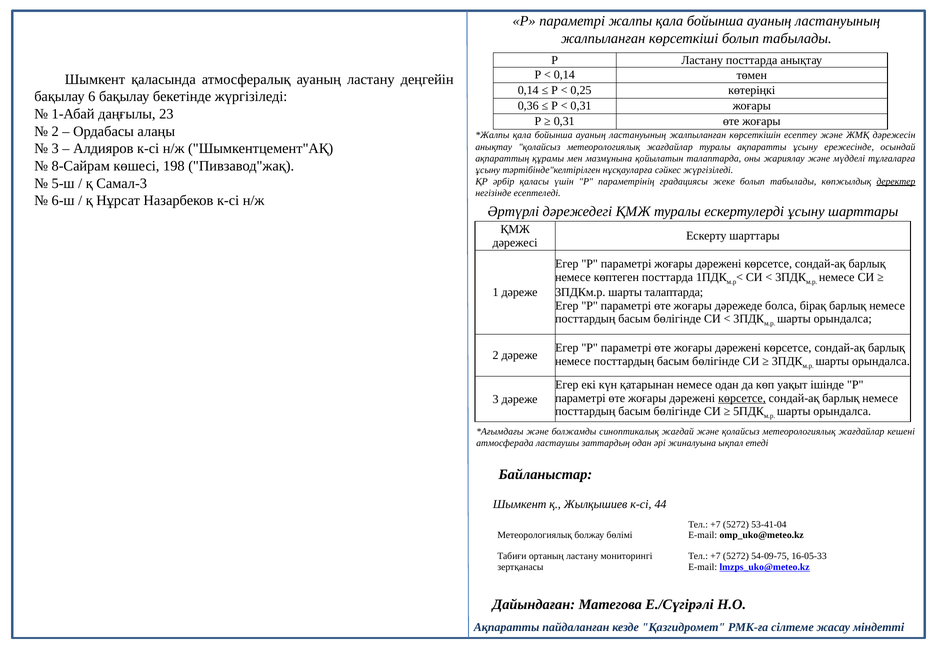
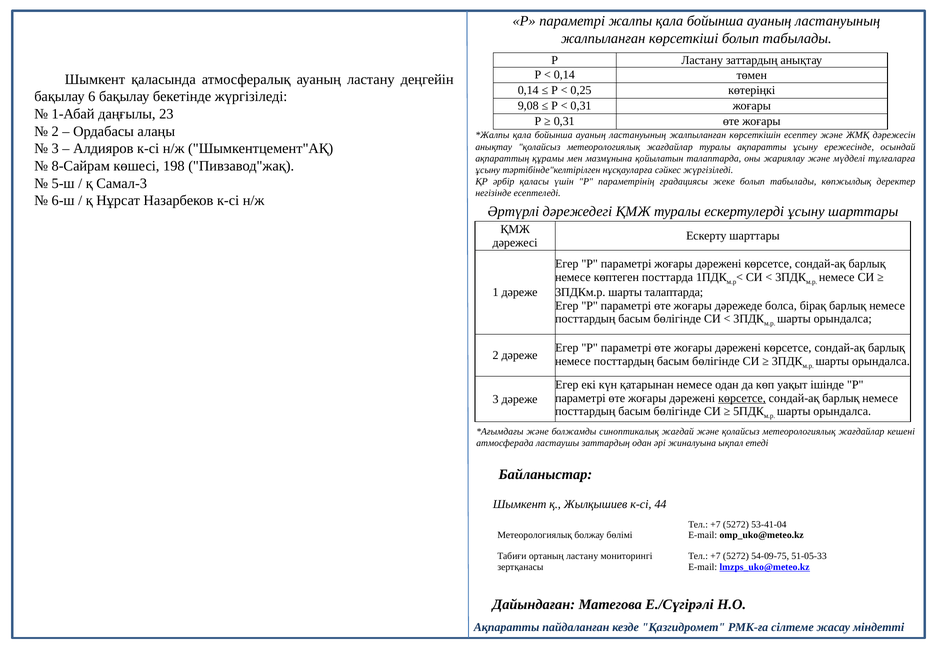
Ластану посттарда: посттарда -> заттардың
0,36: 0,36 -> 9,08
деректер underline: present -> none
16-05-33: 16-05-33 -> 51-05-33
